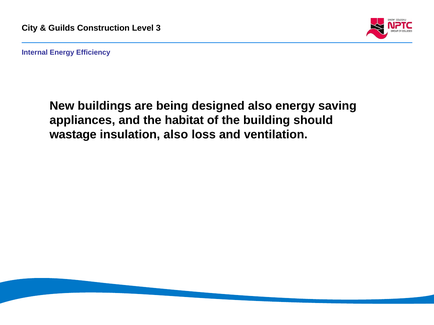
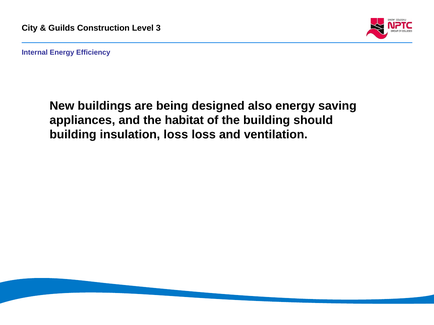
wastage at (73, 135): wastage -> building
insulation also: also -> loss
